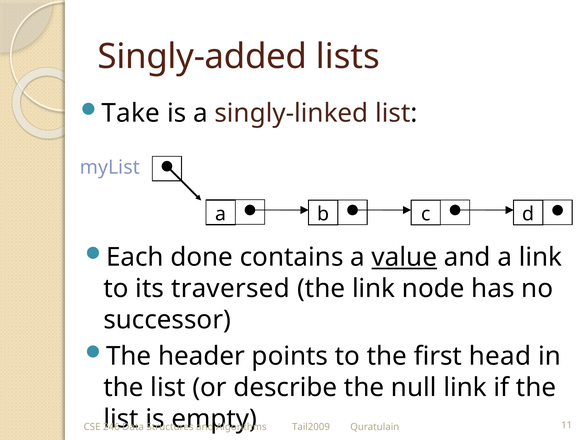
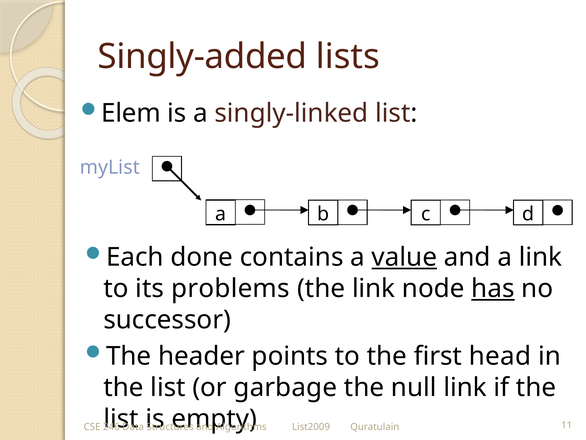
Take: Take -> Elem
traversed: traversed -> problems
has underline: none -> present
describe: describe -> garbage
Tail2009: Tail2009 -> List2009
